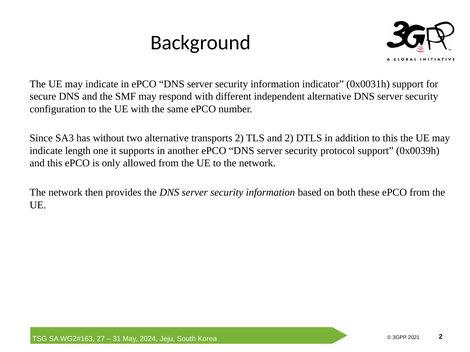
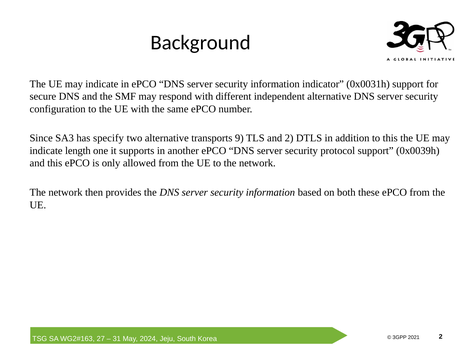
without: without -> specify
transports 2: 2 -> 9
